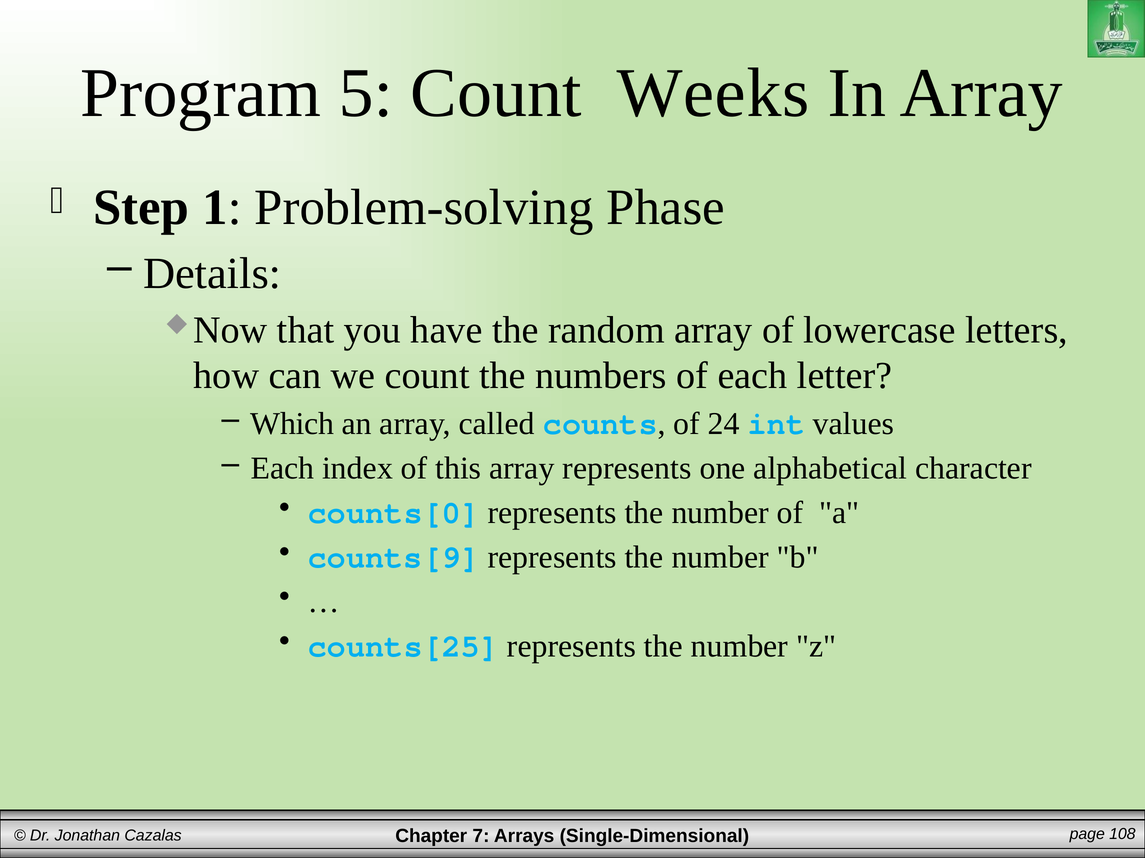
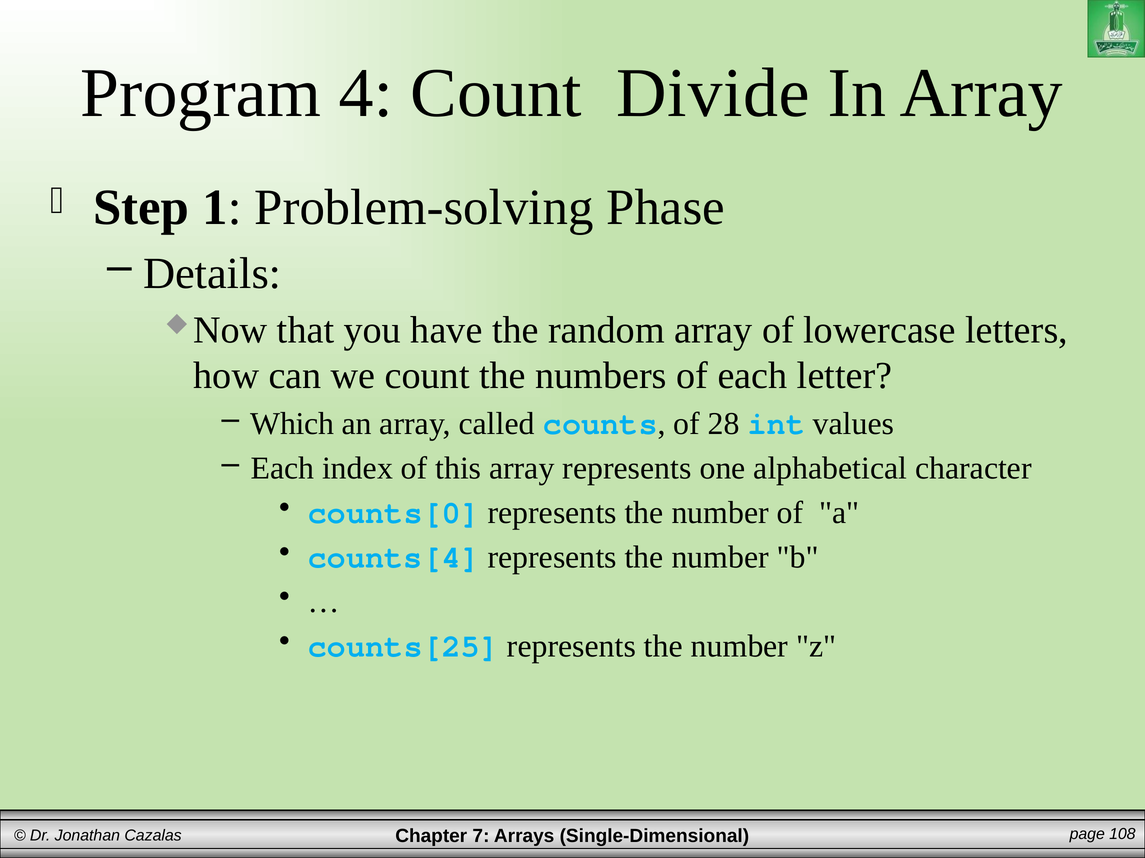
5: 5 -> 4
Weeks: Weeks -> Divide
24: 24 -> 28
counts[9: counts[9 -> counts[4
